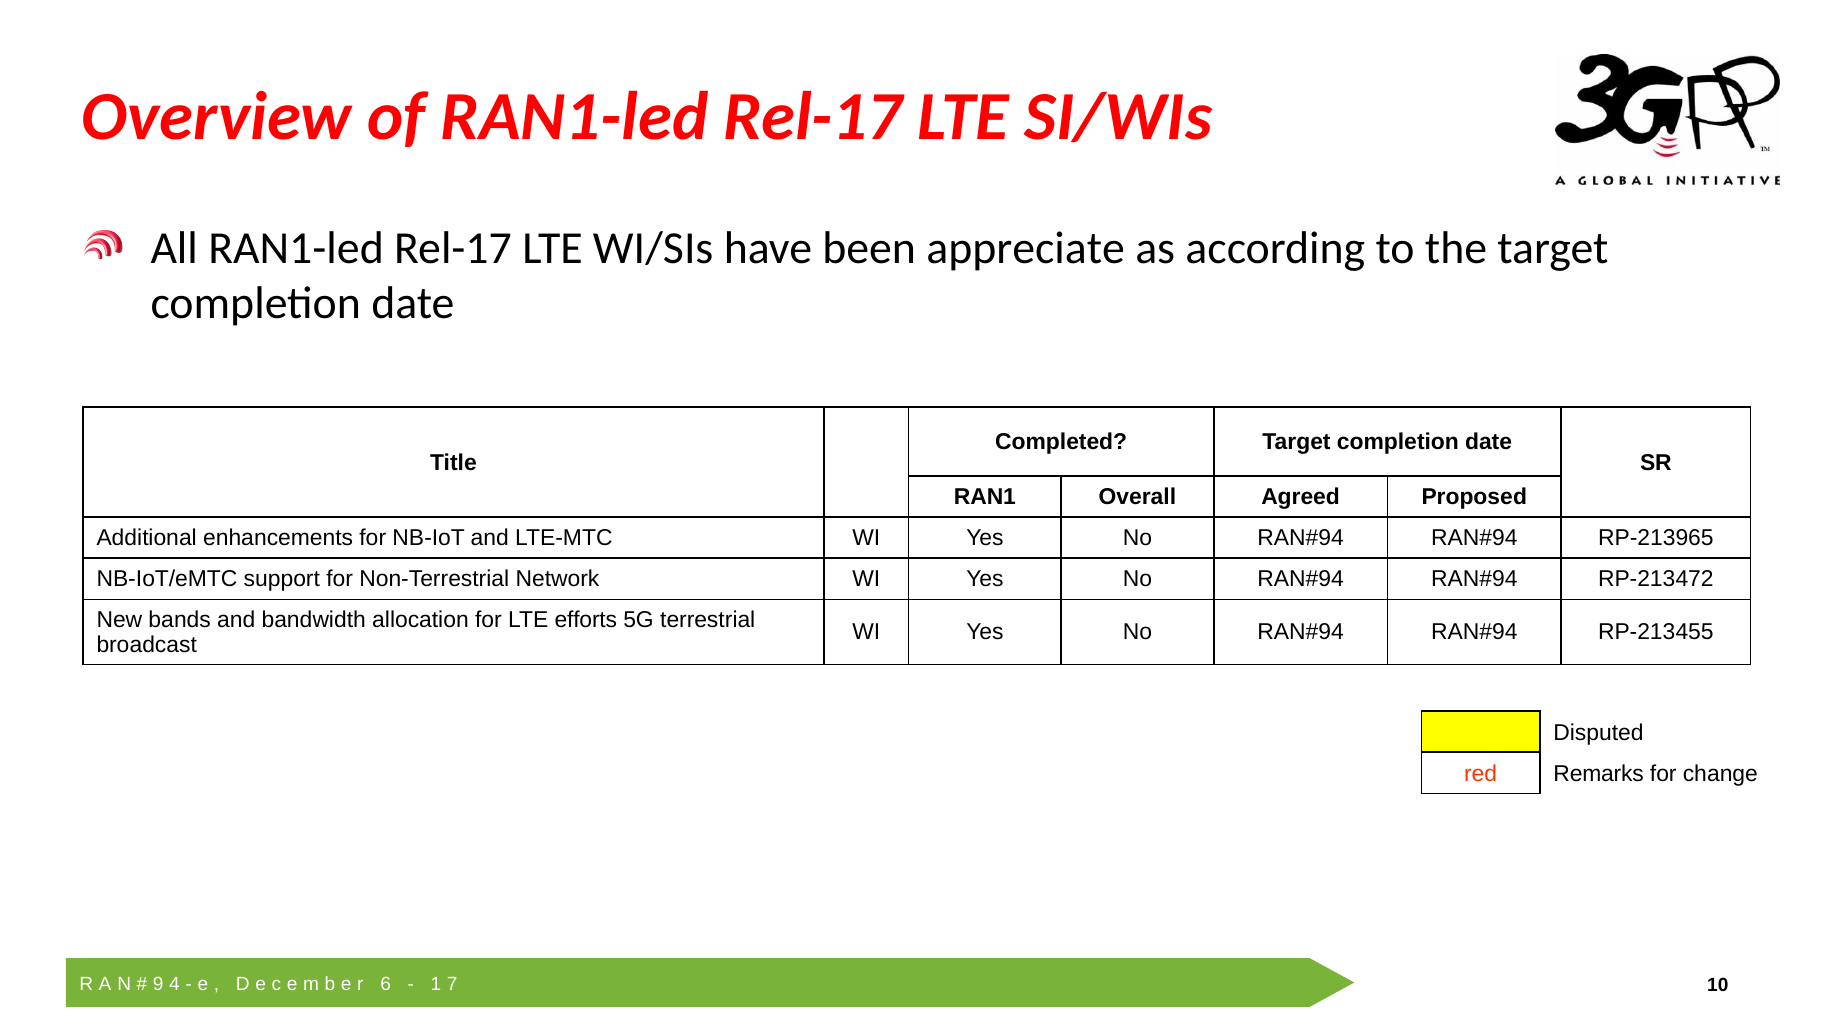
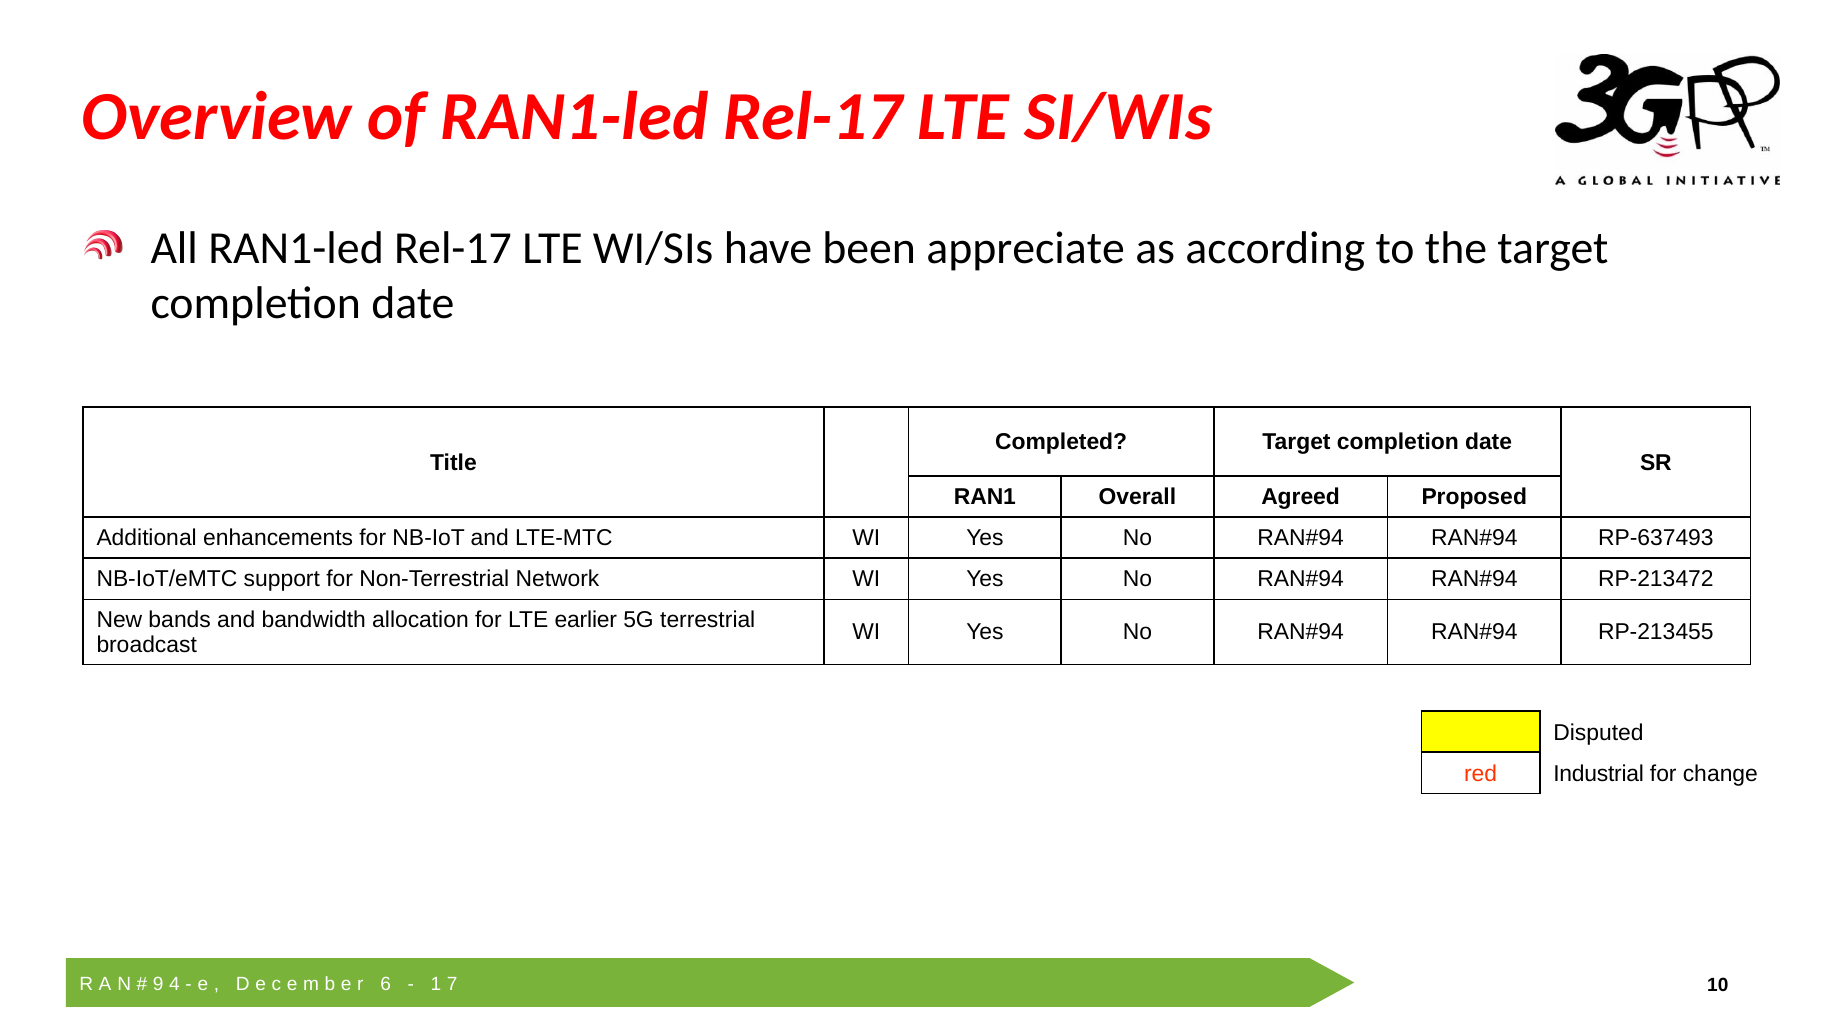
RP-213965: RP-213965 -> RP-637493
efforts: efforts -> earlier
Remarks: Remarks -> Industrial
